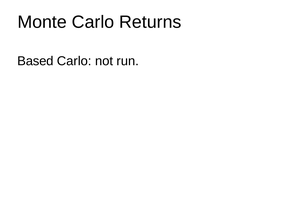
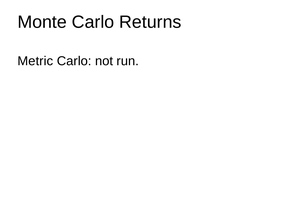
Based: Based -> Metric
